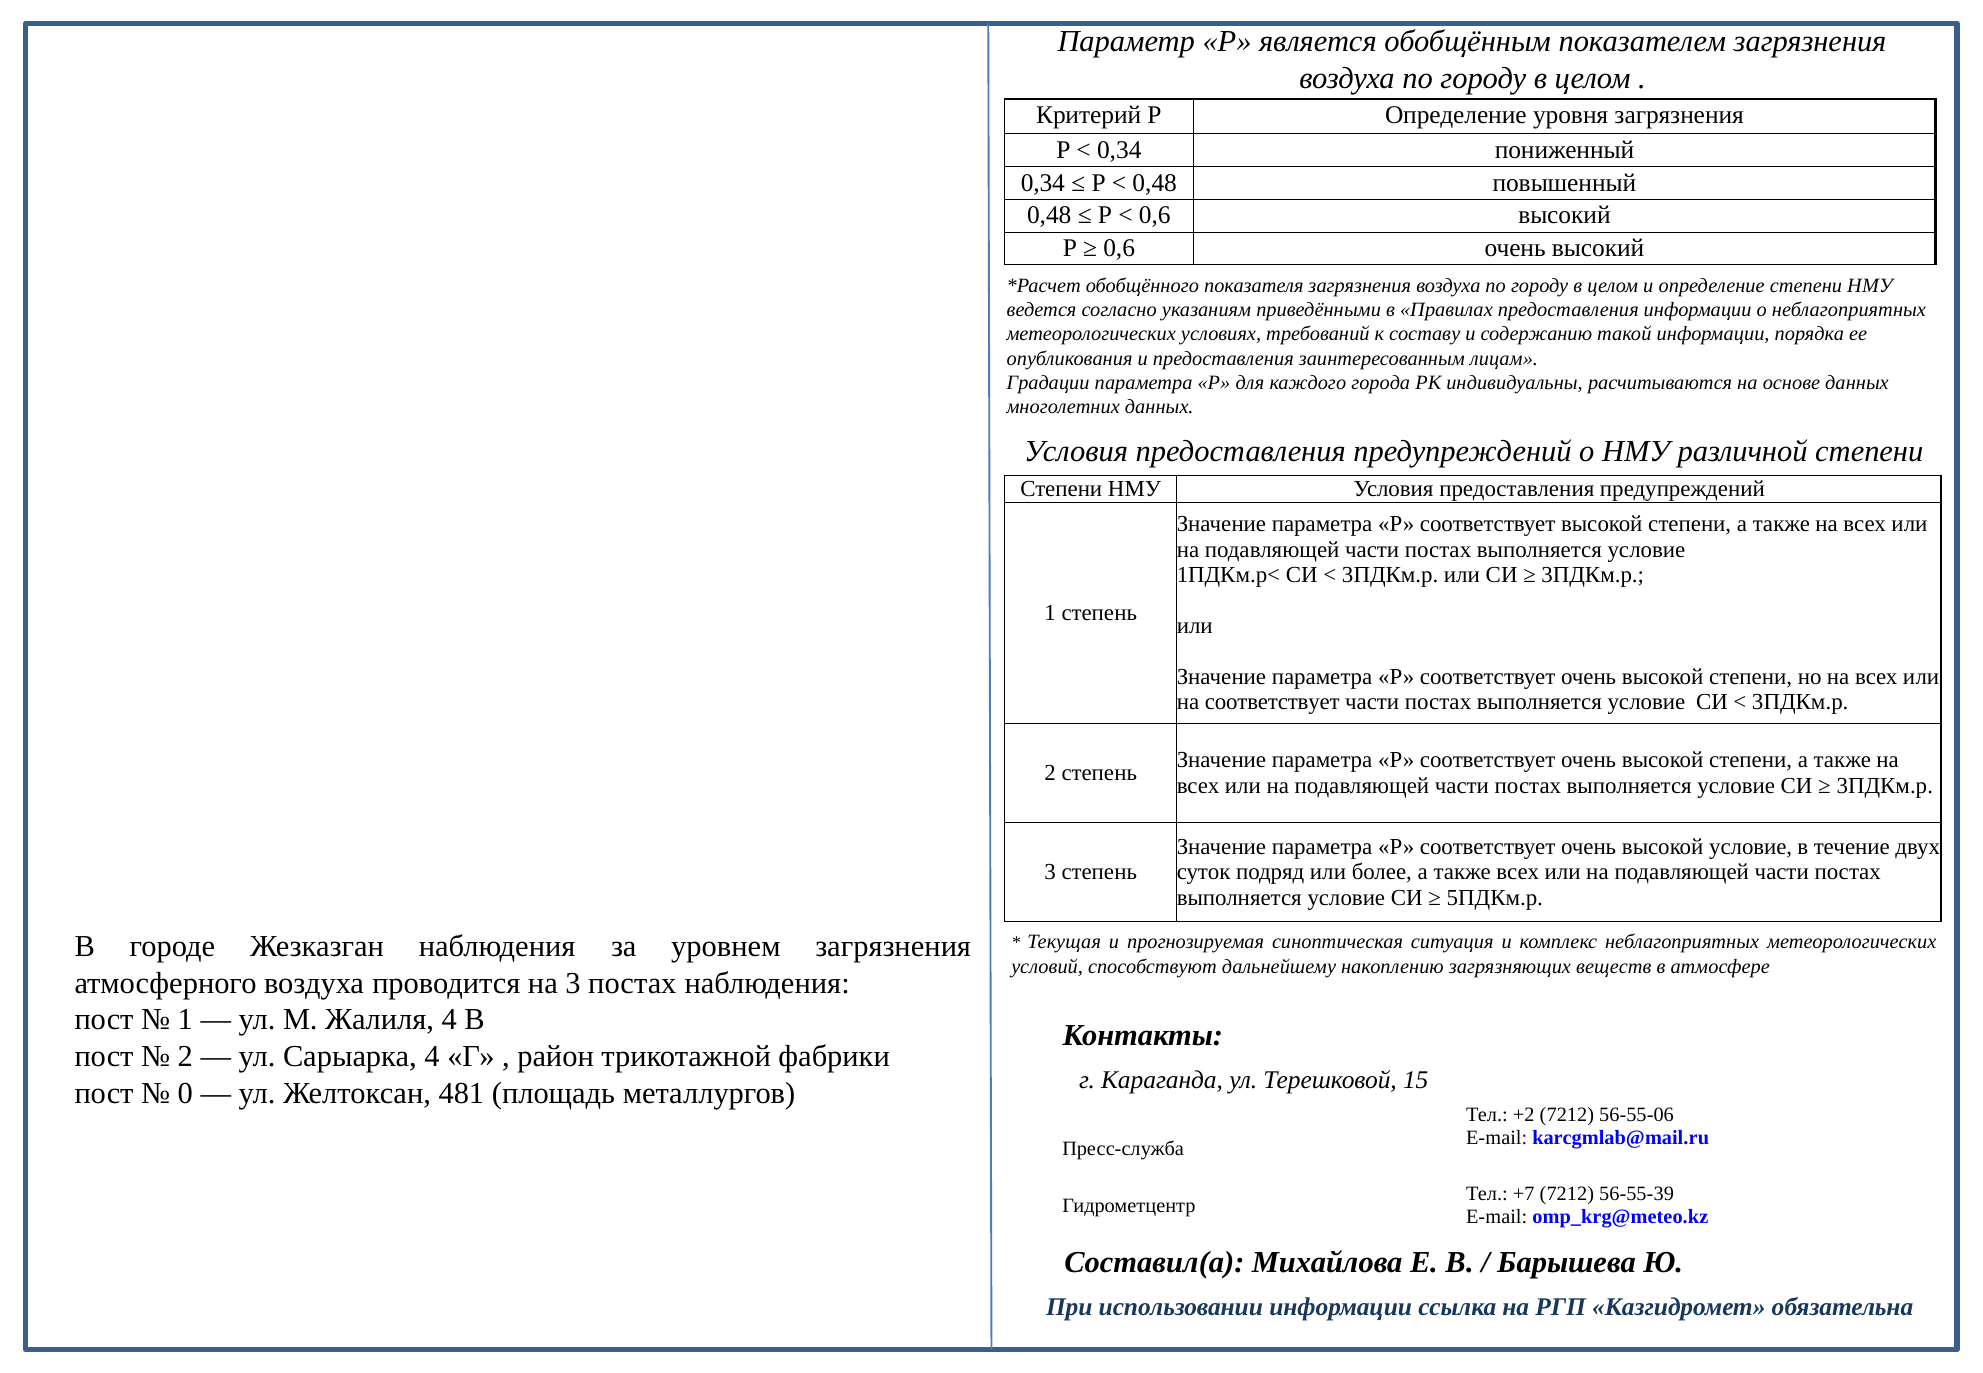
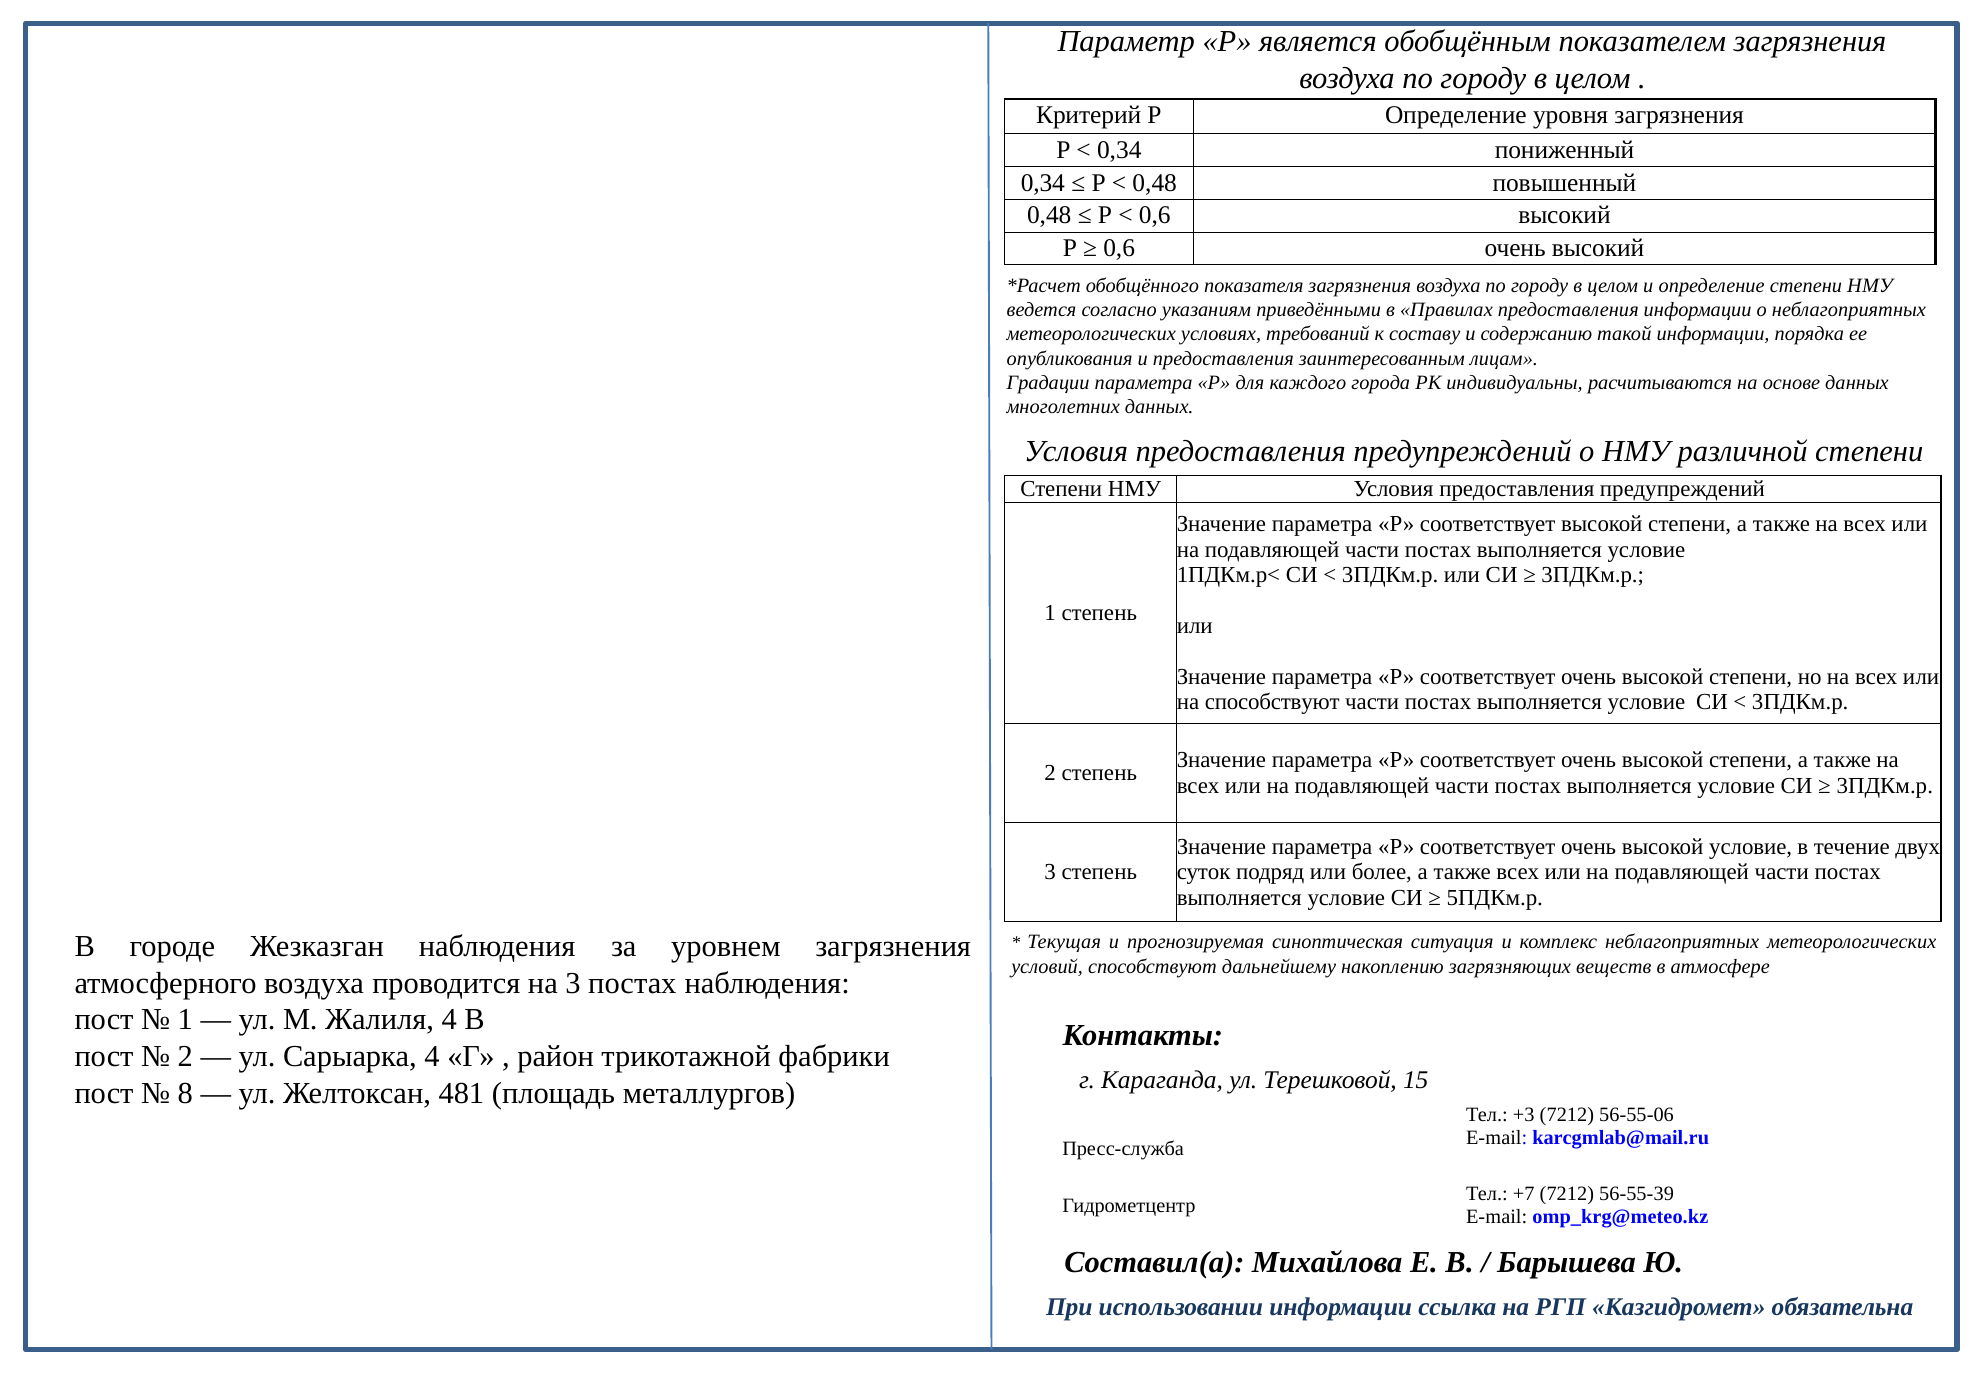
на соответствует: соответствует -> способствуют
0: 0 -> 8
+2: +2 -> +3
